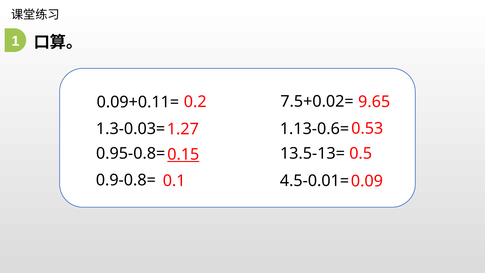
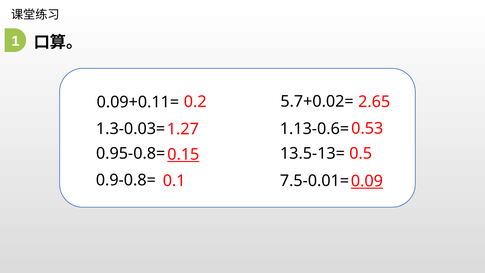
7.5+0.02=: 7.5+0.02= -> 5.7+0.02=
9.65: 9.65 -> 2.65
4.5-0.01=: 4.5-0.01= -> 7.5-0.01=
0.09 underline: none -> present
